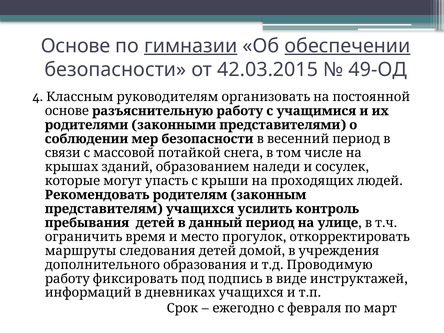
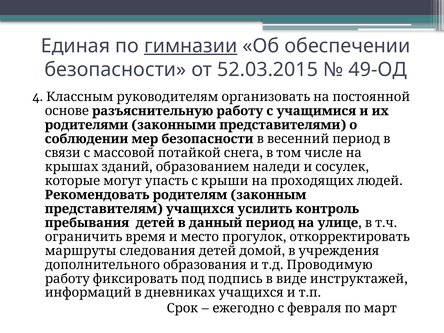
Основе at (76, 46): Основе -> Единая
обеспечении underline: present -> none
42.03.2015: 42.03.2015 -> 52.03.2015
